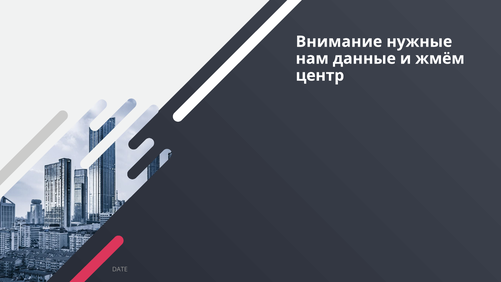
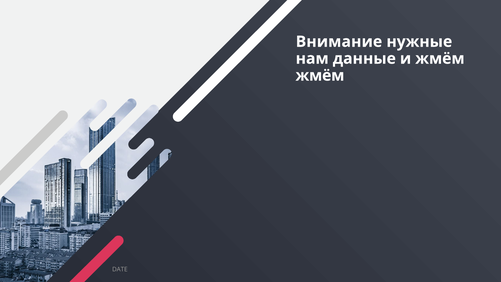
центр at (320, 75): центр -> жмём
